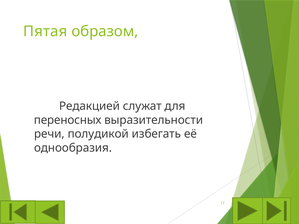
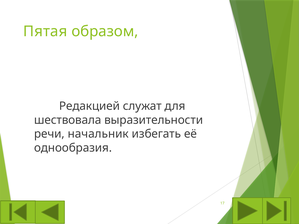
переносных: переносных -> шествовала
полудикой: полудикой -> начальник
